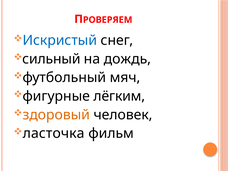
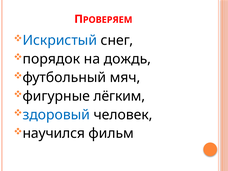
сильный: сильный -> порядок
здоровый colour: orange -> blue
ласточка: ласточка -> научился
